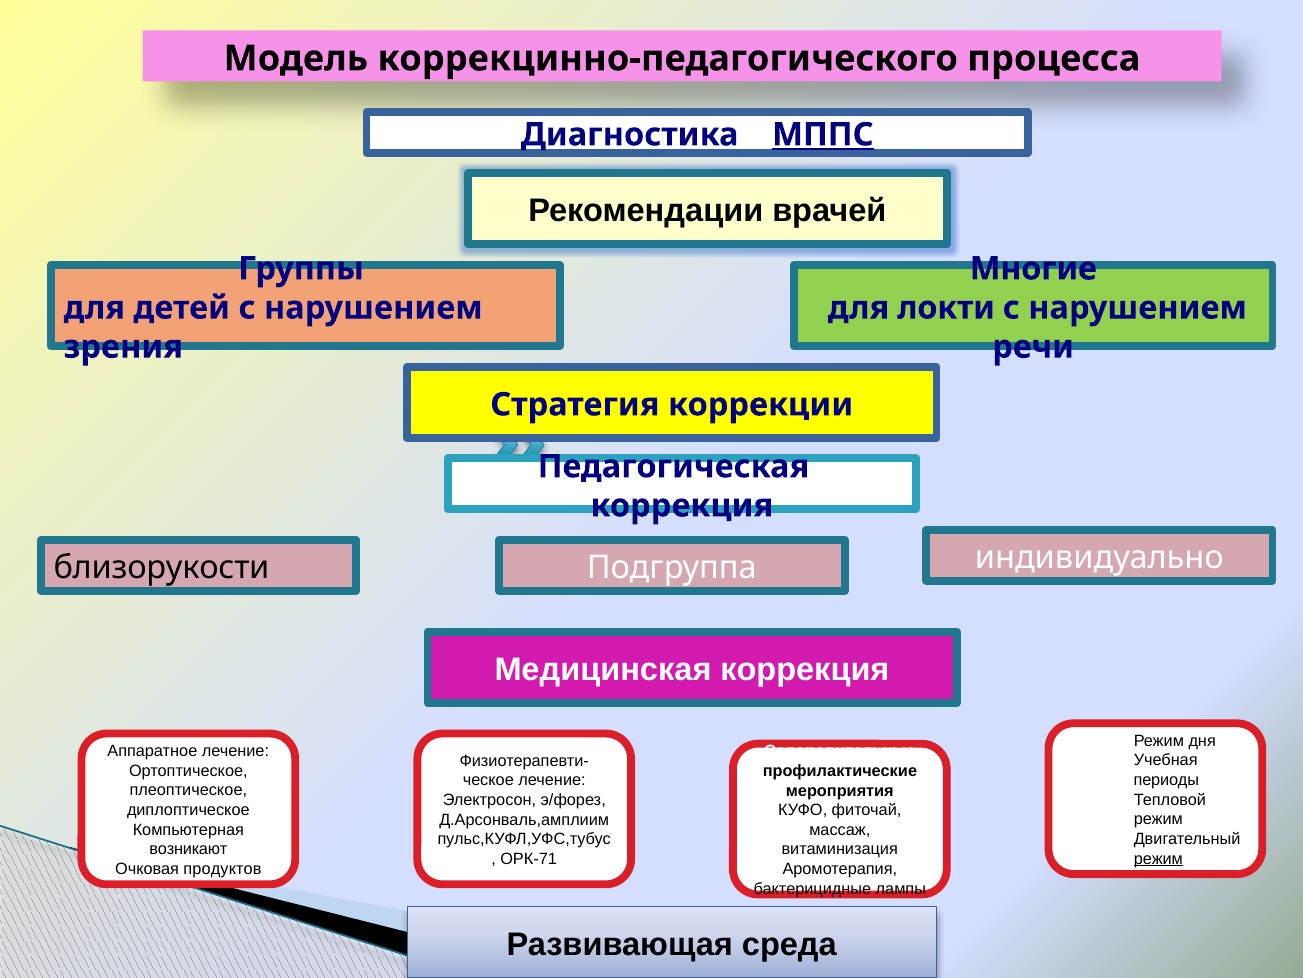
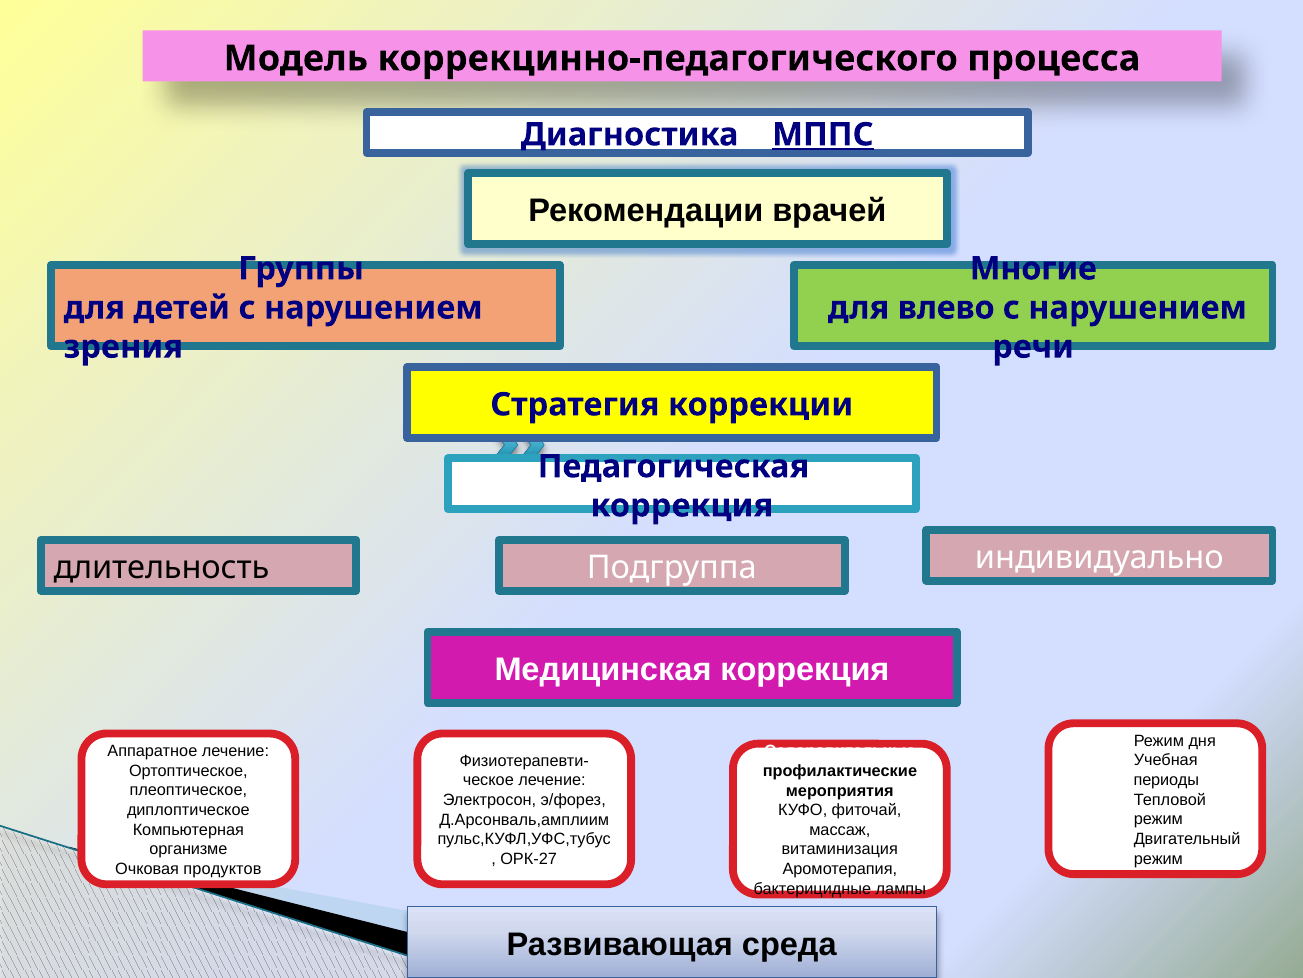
локти: локти -> влево
близорукости: близорукости -> длительность
возникают: возникают -> организме
режим at (1158, 858) underline: present -> none
ОРК-71: ОРК-71 -> ОРК-27
